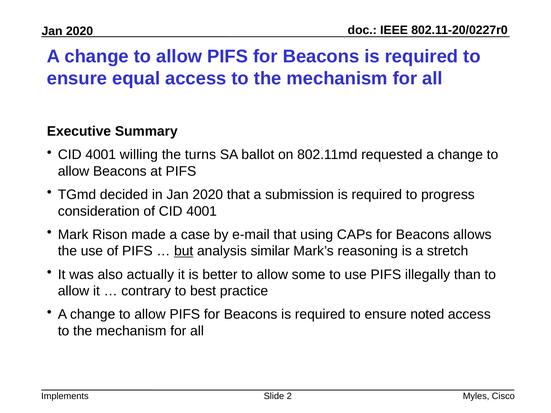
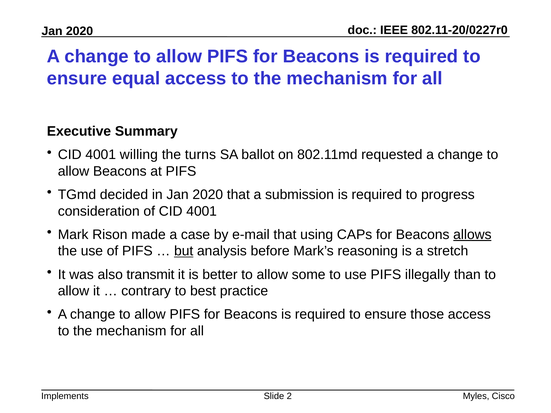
allows underline: none -> present
similar: similar -> before
actually: actually -> transmit
noted: noted -> those
